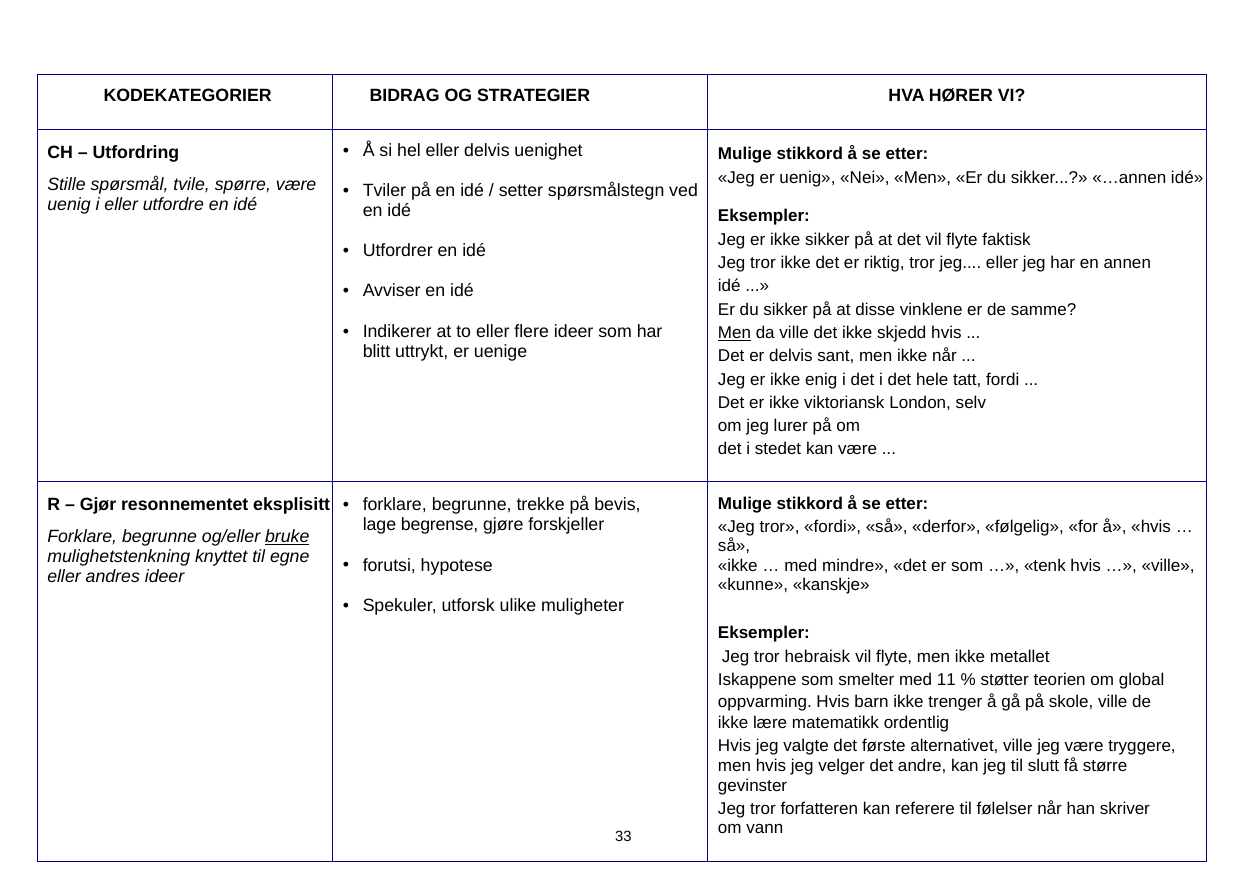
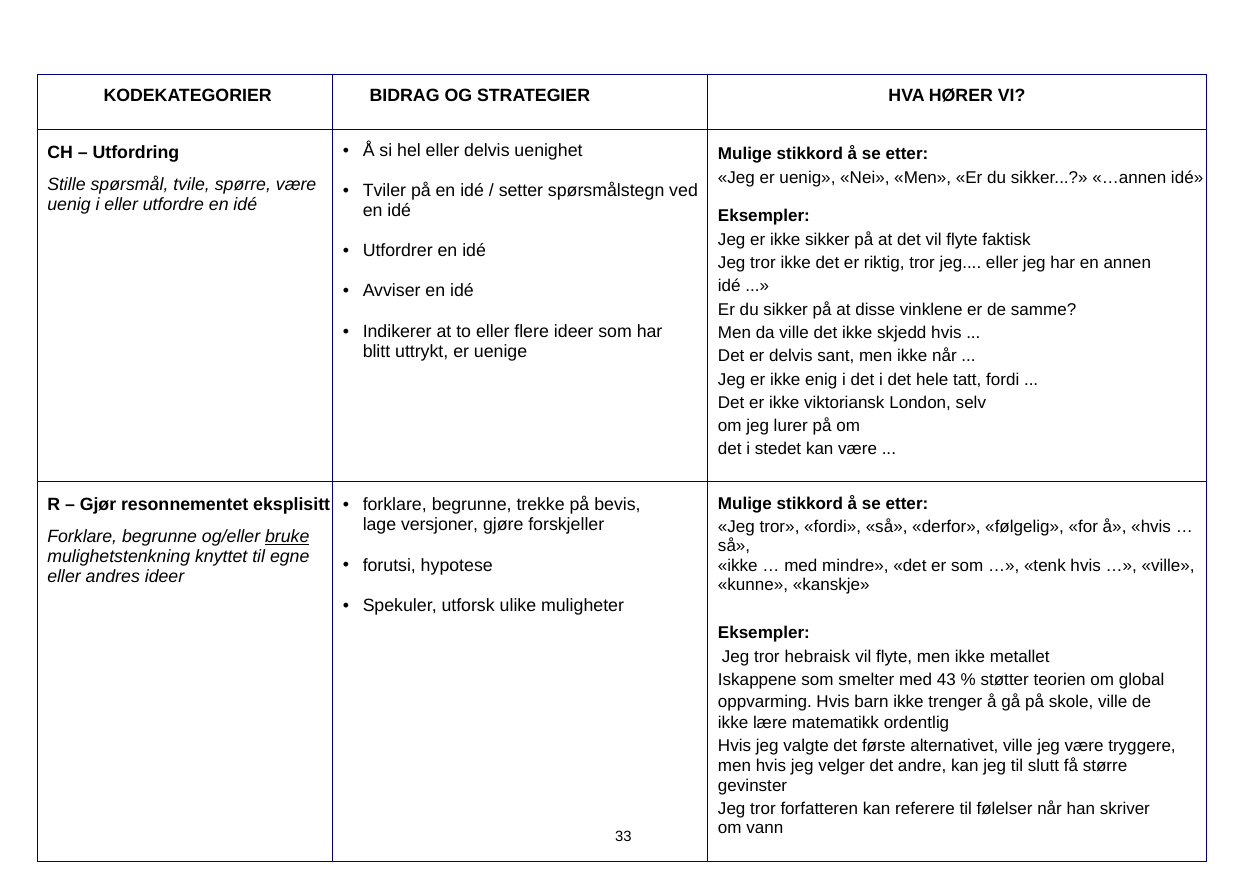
Men at (735, 333) underline: present -> none
begrense: begrense -> versjoner
11: 11 -> 43
